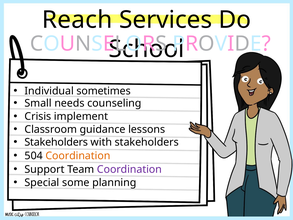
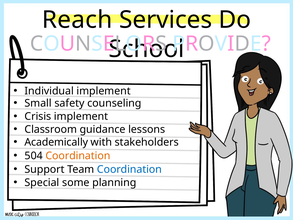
Individual sometimes: sometimes -> implement
needs: needs -> safety
Stakeholders at (56, 142): Stakeholders -> Academically
Coordination at (129, 169) colour: purple -> blue
